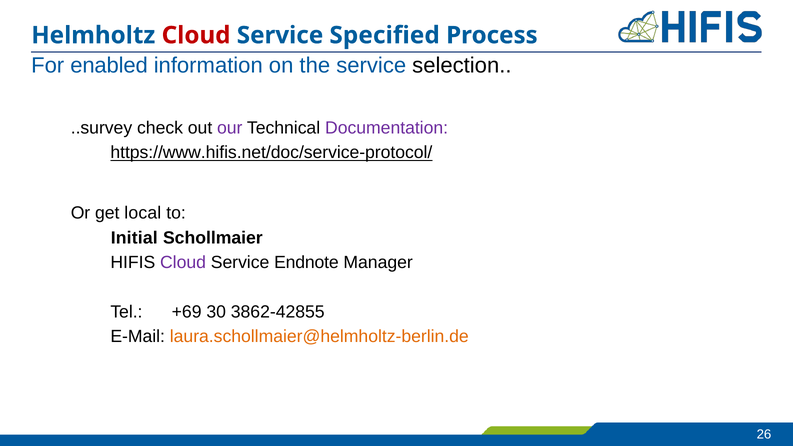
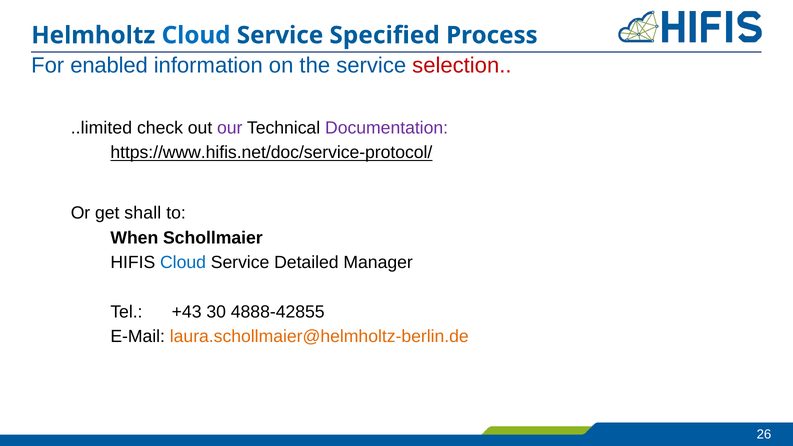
Cloud at (196, 35) colour: red -> blue
selection colour: black -> red
..survey: ..survey -> ..limited
local: local -> shall
Initial: Initial -> When
Cloud at (183, 262) colour: purple -> blue
Endnote: Endnote -> Detailed
+69: +69 -> +43
3862-42855: 3862-42855 -> 4888-42855
